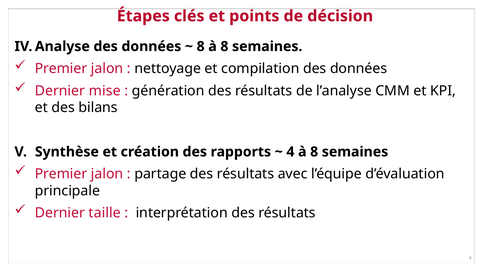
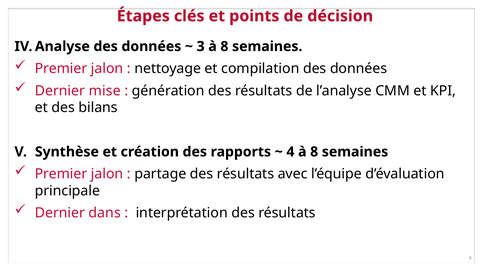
8 at (201, 47): 8 -> 3
taille: taille -> dans
